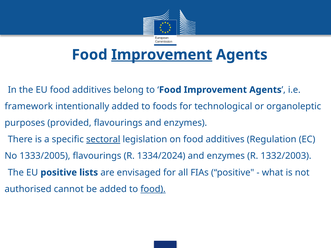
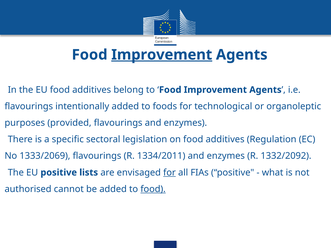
framework at (29, 106): framework -> flavourings
sectoral underline: present -> none
1333/2005: 1333/2005 -> 1333/2069
1334/2024: 1334/2024 -> 1334/2011
1332/2003: 1332/2003 -> 1332/2092
for at (170, 173) underline: none -> present
